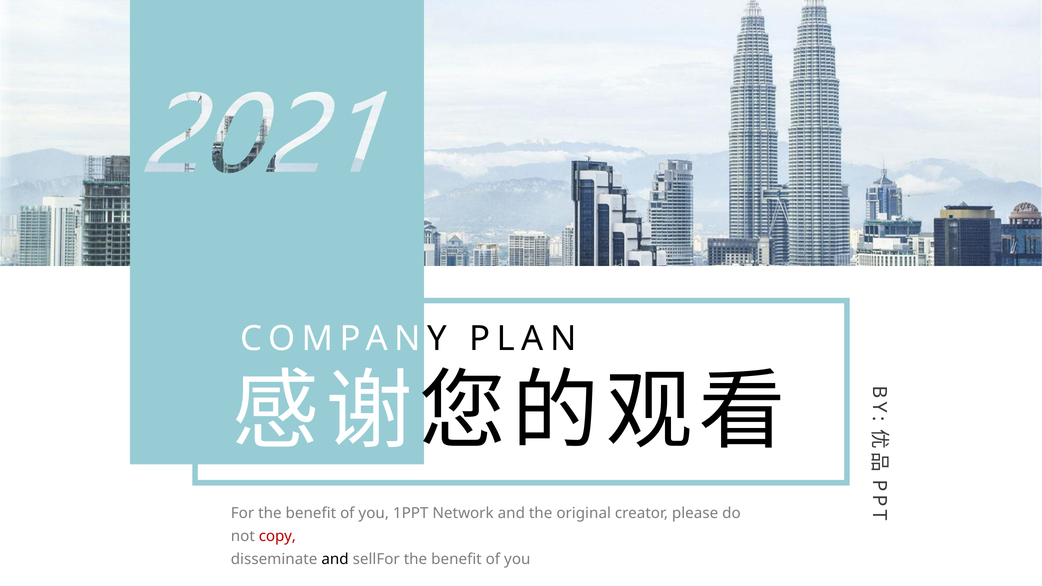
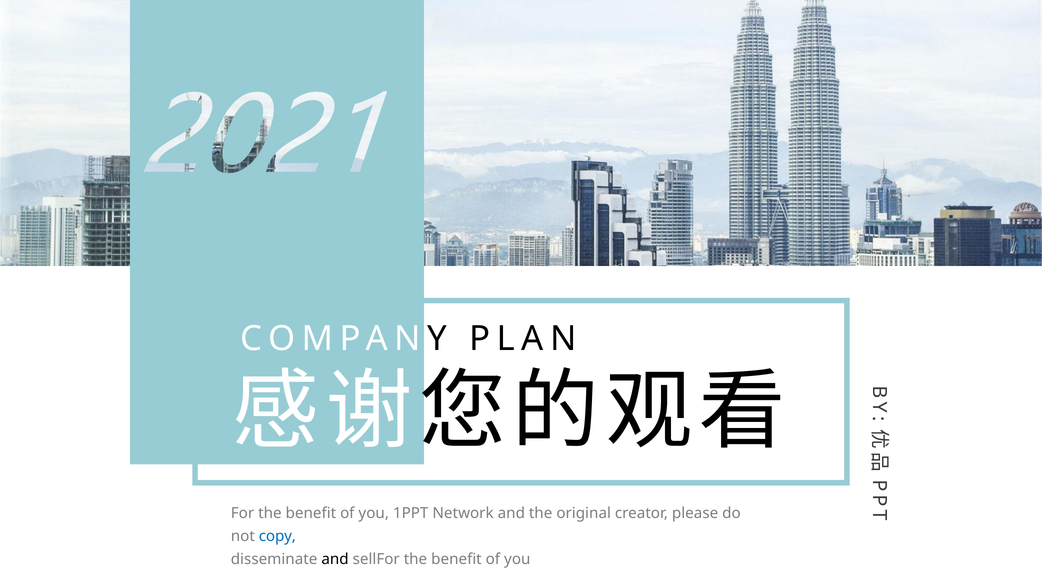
copy colour: red -> blue
